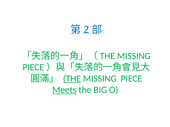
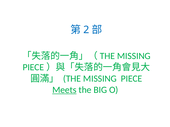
THE at (72, 79) underline: present -> none
